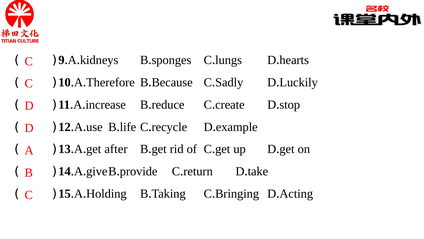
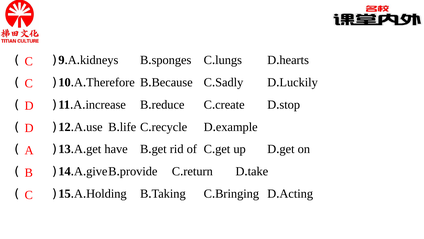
after: after -> have
